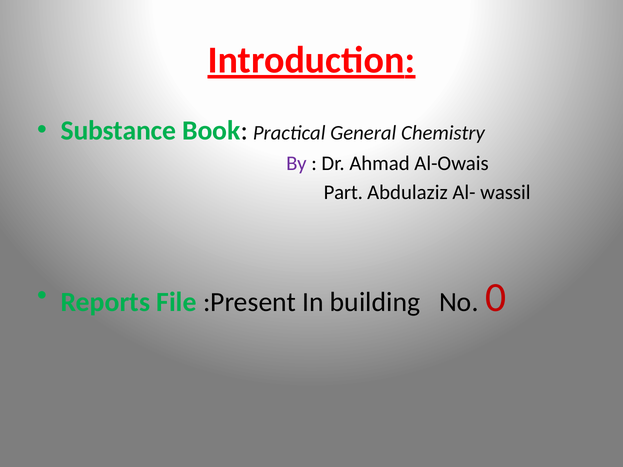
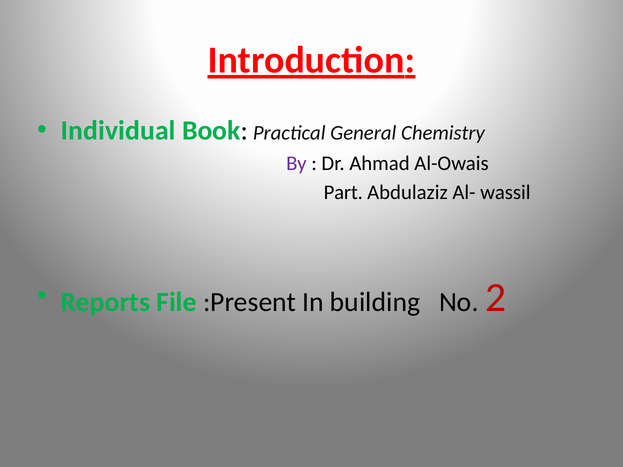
Substance: Substance -> Individual
0: 0 -> 2
